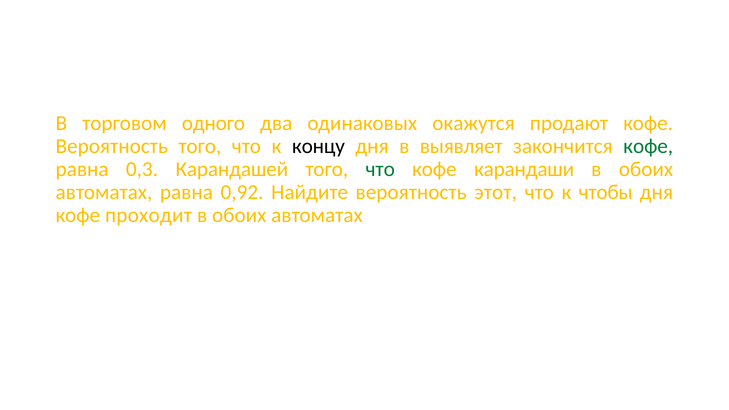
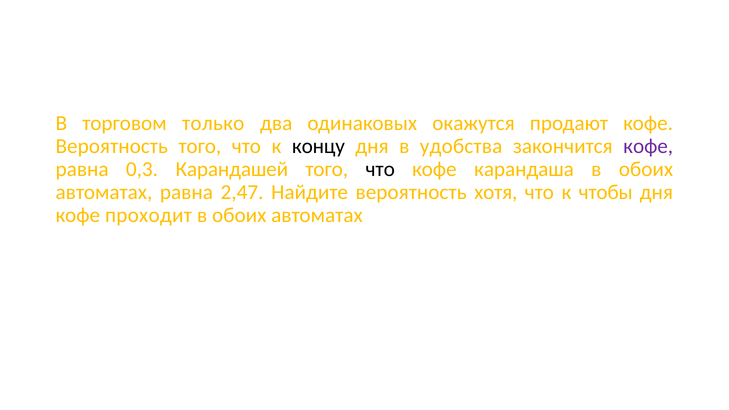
одного: одного -> только
выявляет: выявляет -> удобства
кофе at (648, 146) colour: green -> purple
что at (380, 169) colour: green -> black
карандаши: карандаши -> карандаша
0,92: 0,92 -> 2,47
этот: этот -> хотя
